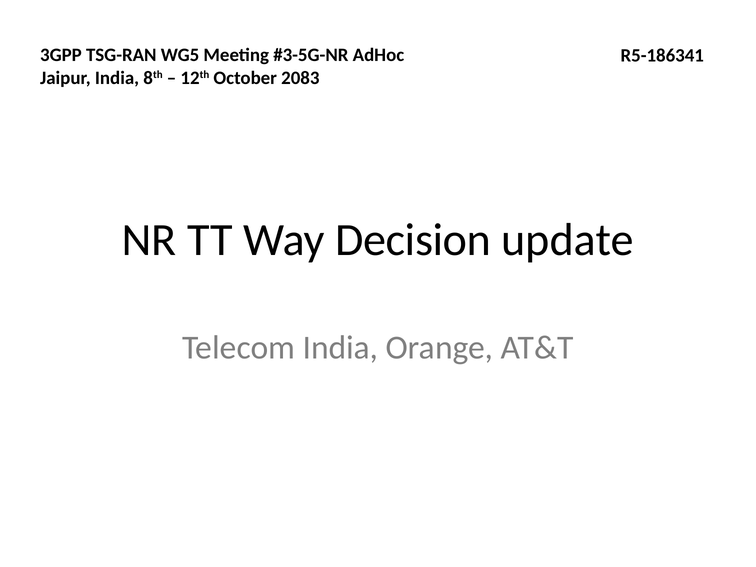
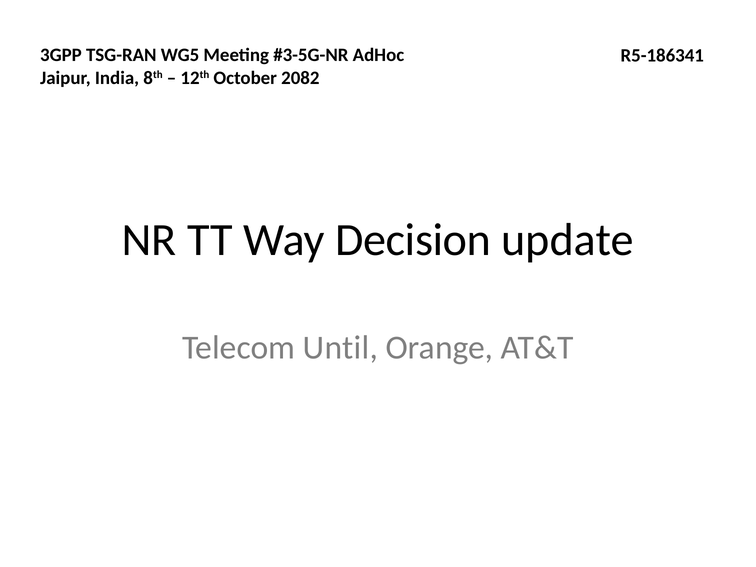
2083: 2083 -> 2082
Telecom India: India -> Until
